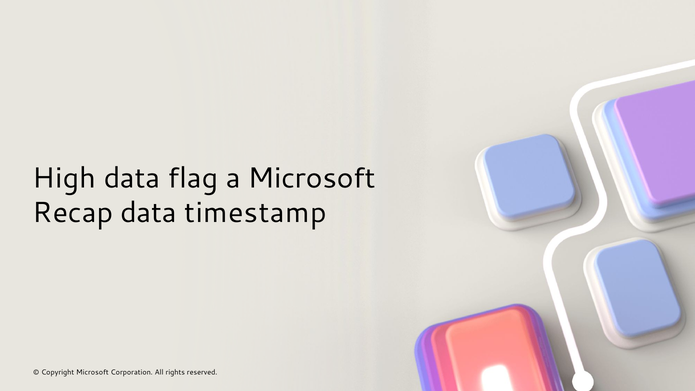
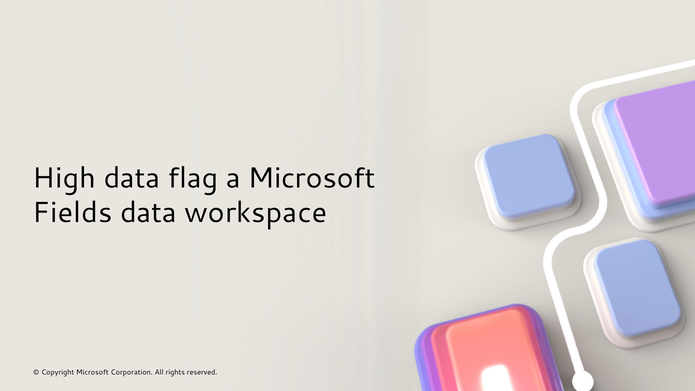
Recap: Recap -> Fields
timestamp: timestamp -> workspace
